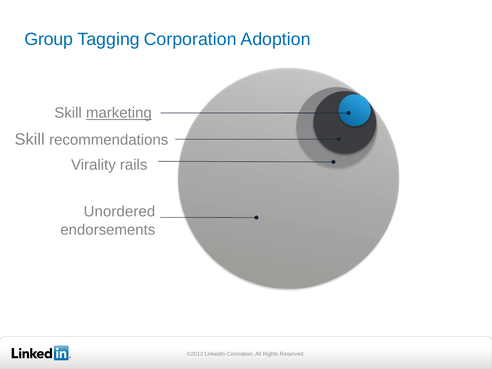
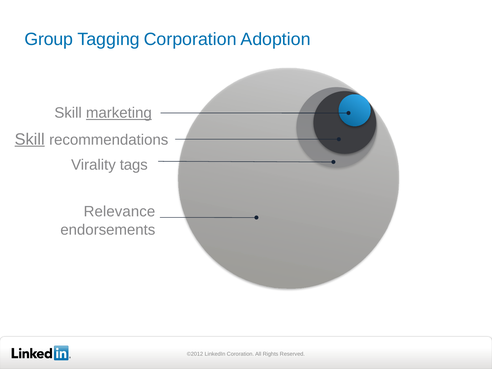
Skill at (30, 139) underline: none -> present
rails: rails -> tags
Unordered: Unordered -> Relevance
